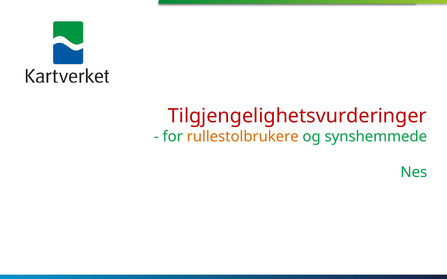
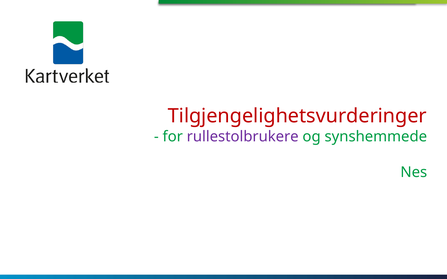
rullestolbrukere colour: orange -> purple
